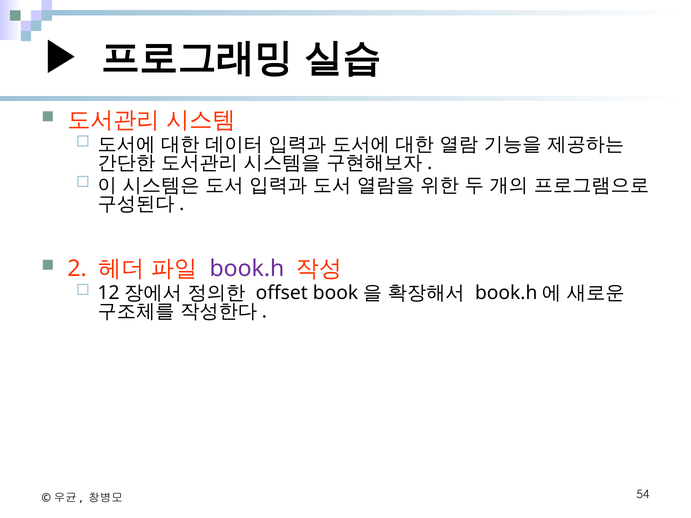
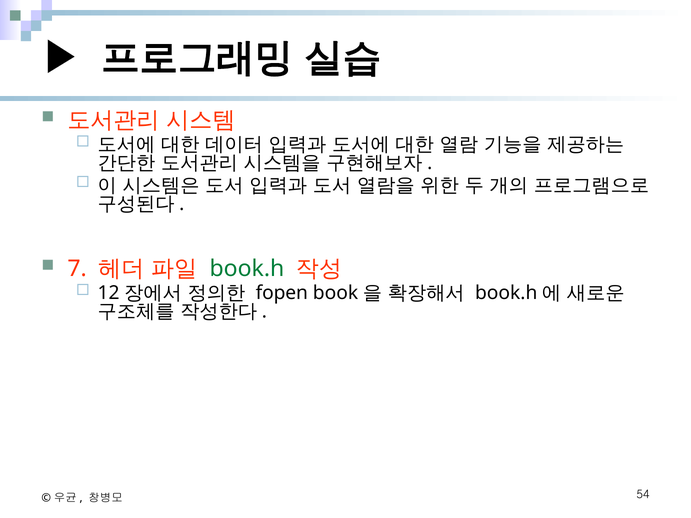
2: 2 -> 7
book.h colour: purple -> green
offset: offset -> fopen
